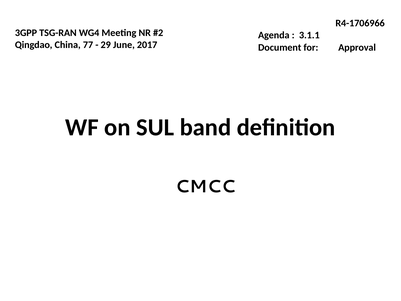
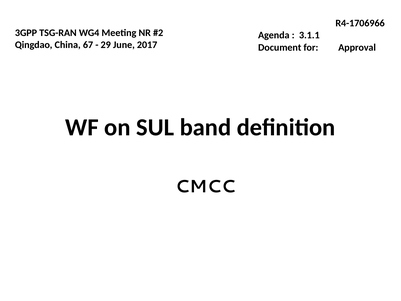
77: 77 -> 67
